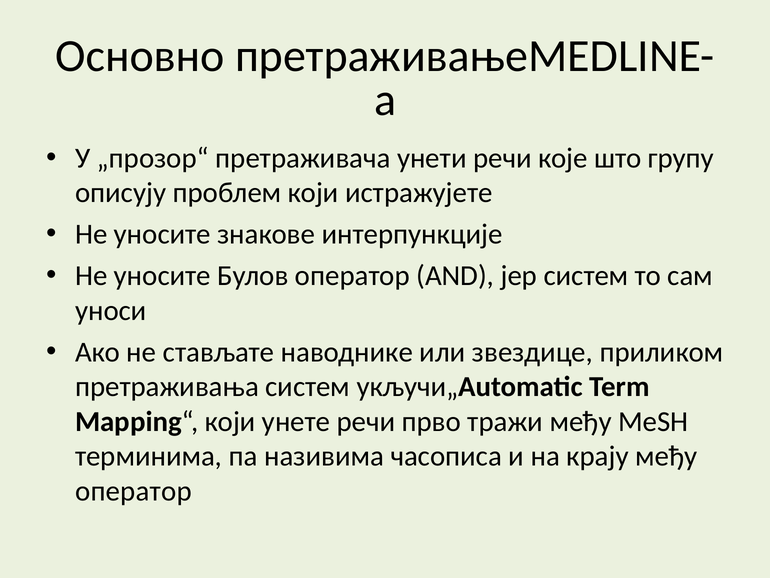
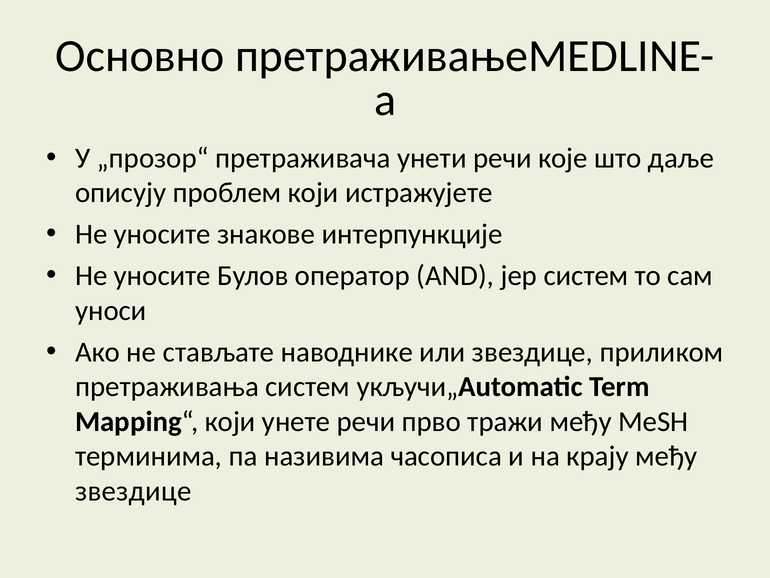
групу: групу -> даље
оператор at (133, 491): оператор -> звездице
